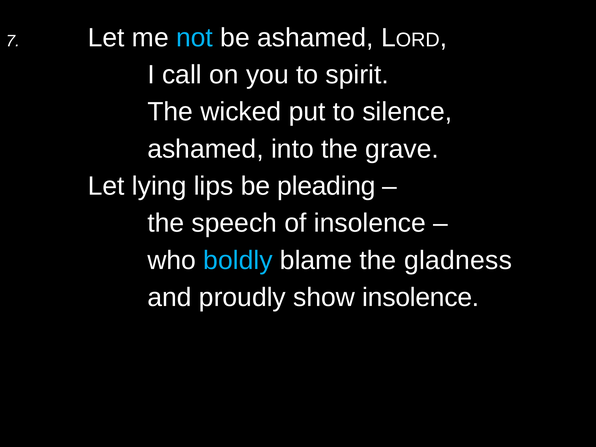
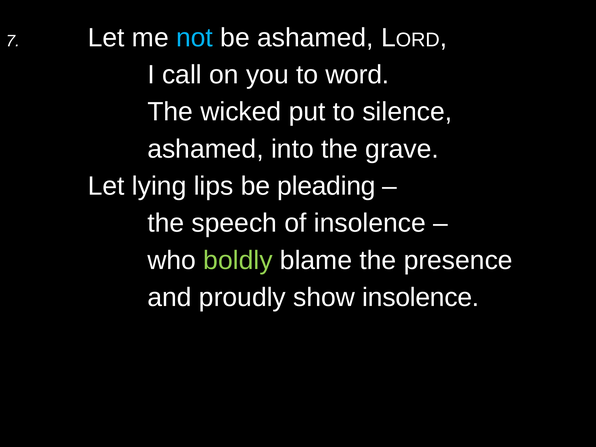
spirit: spirit -> word
boldly colour: light blue -> light green
gladness: gladness -> presence
